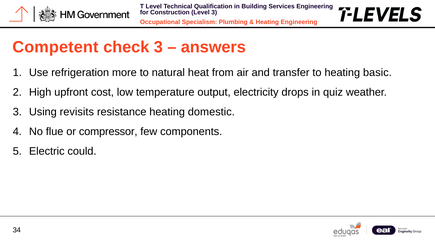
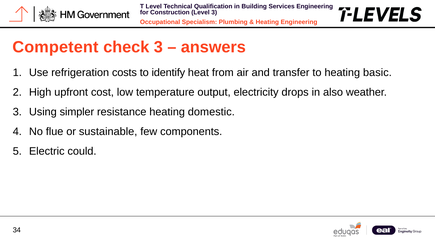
more: more -> costs
natural: natural -> identify
quiz: quiz -> also
revisits: revisits -> simpler
compressor: compressor -> sustainable
